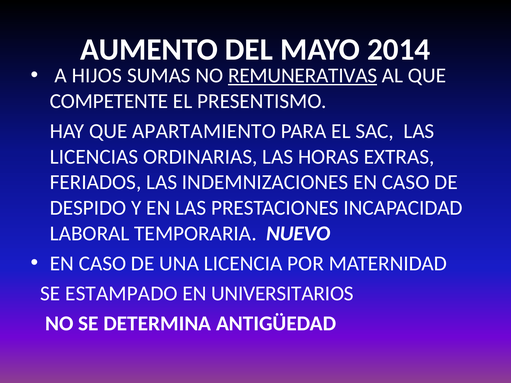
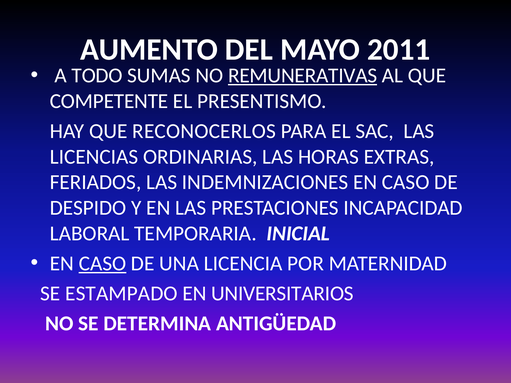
2014: 2014 -> 2011
HIJOS: HIJOS -> TODO
APARTAMIENTO: APARTAMIENTO -> RECONOCERLOS
NUEVO: NUEVO -> INICIAL
CASO at (102, 264) underline: none -> present
